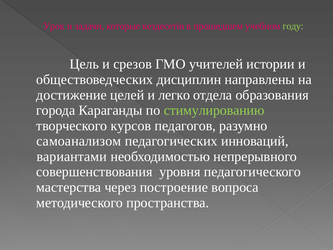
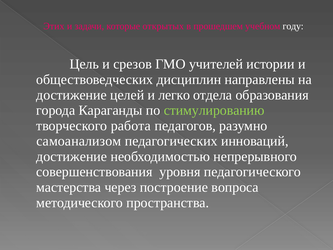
Урок: Урок -> Этих
кездесетін: кездесетін -> открытых
году colour: light green -> white
курсов: курсов -> работа
вариантами at (72, 156): вариантами -> достижение
